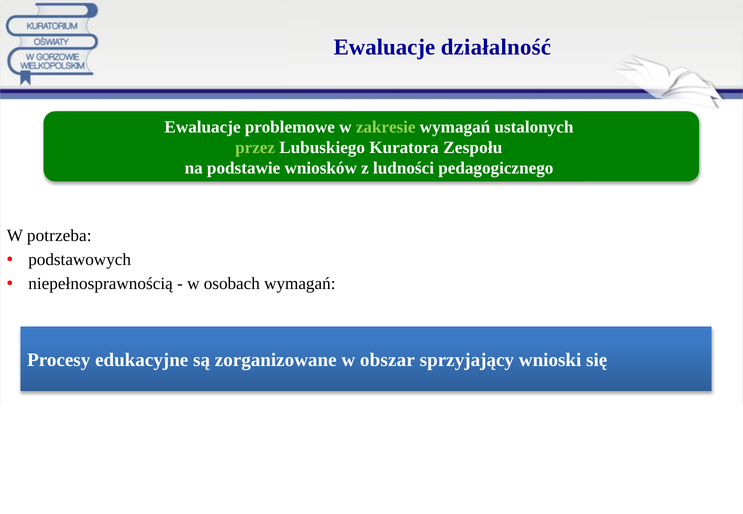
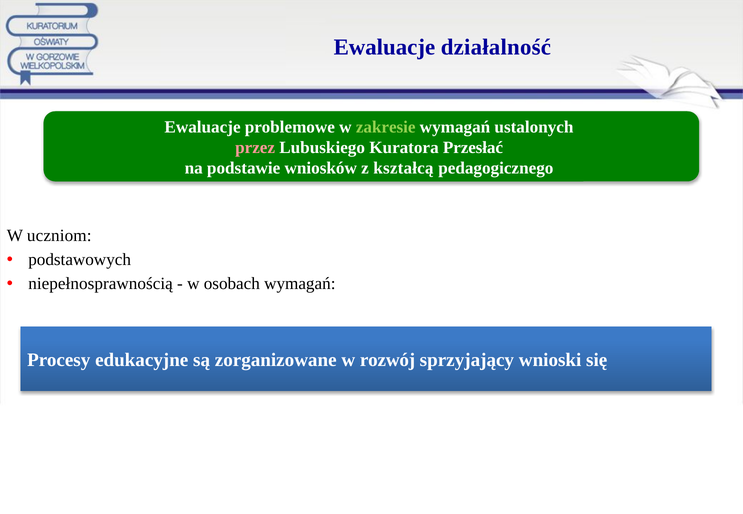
przez colour: light green -> pink
Zespołu: Zespołu -> Przesłać
ludności: ludności -> kształcą
potrzeba: potrzeba -> uczniom
obszar: obszar -> rozwój
